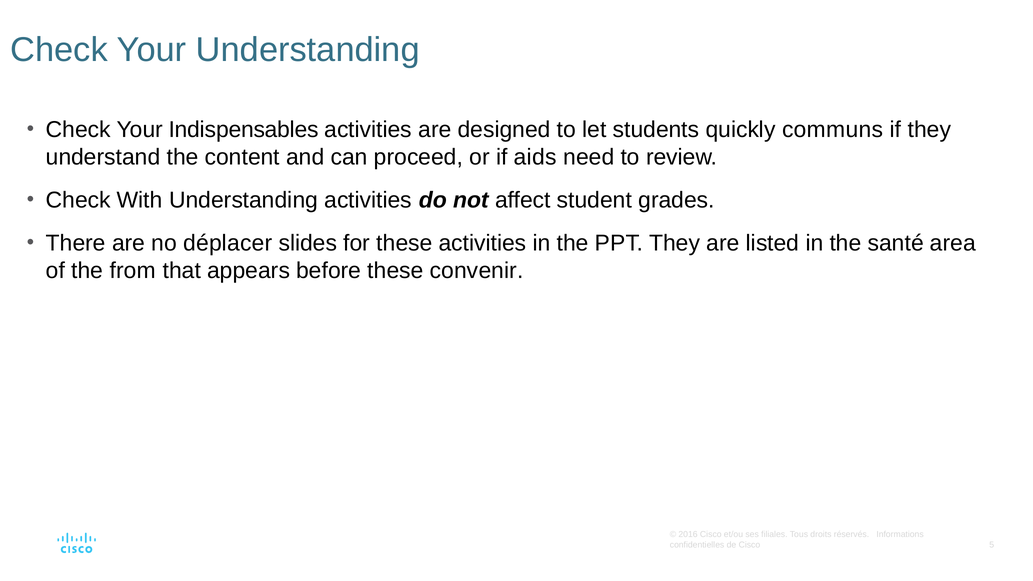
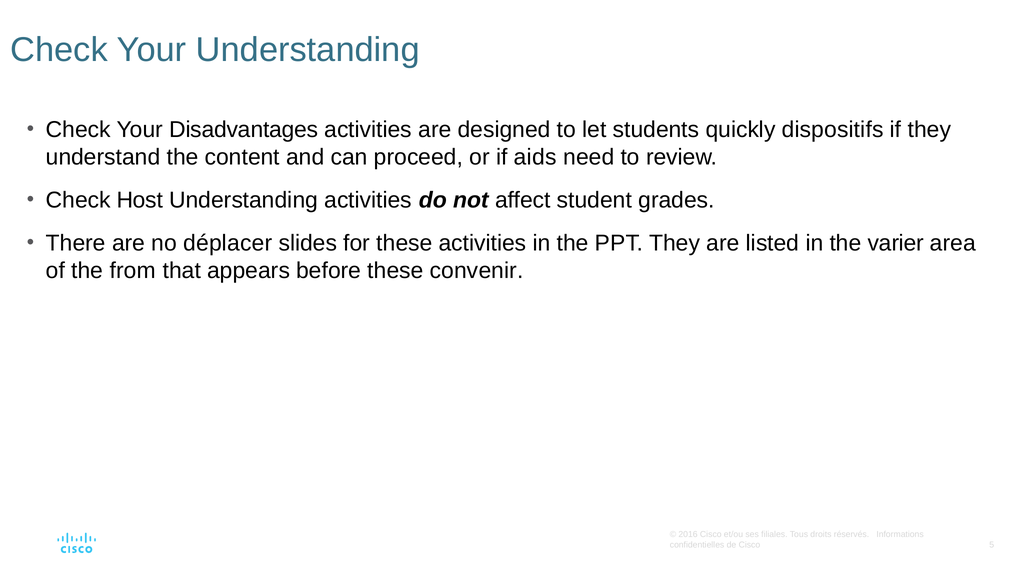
Indispensables: Indispensables -> Disadvantages
communs: communs -> dispositifs
With: With -> Host
santé: santé -> varier
